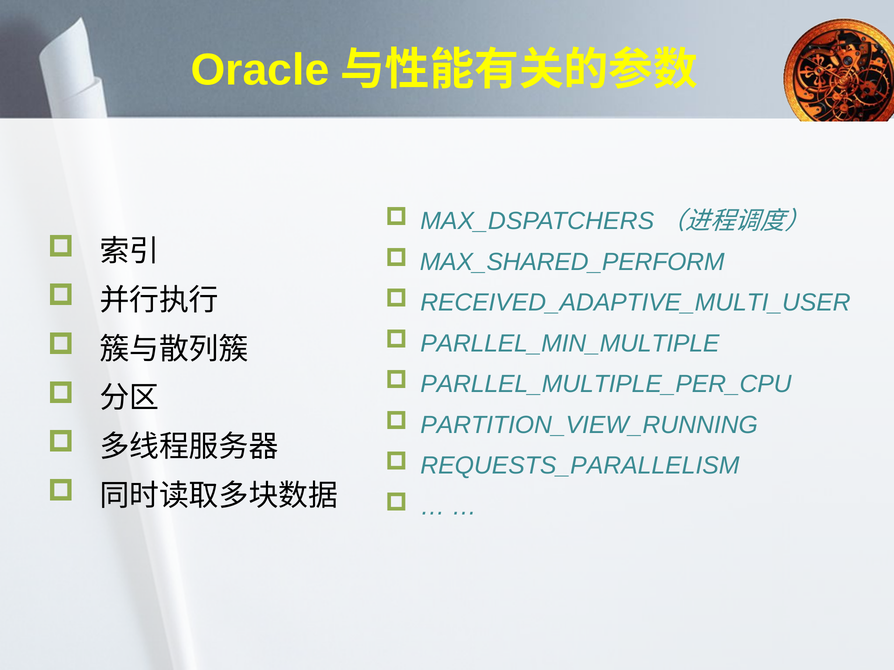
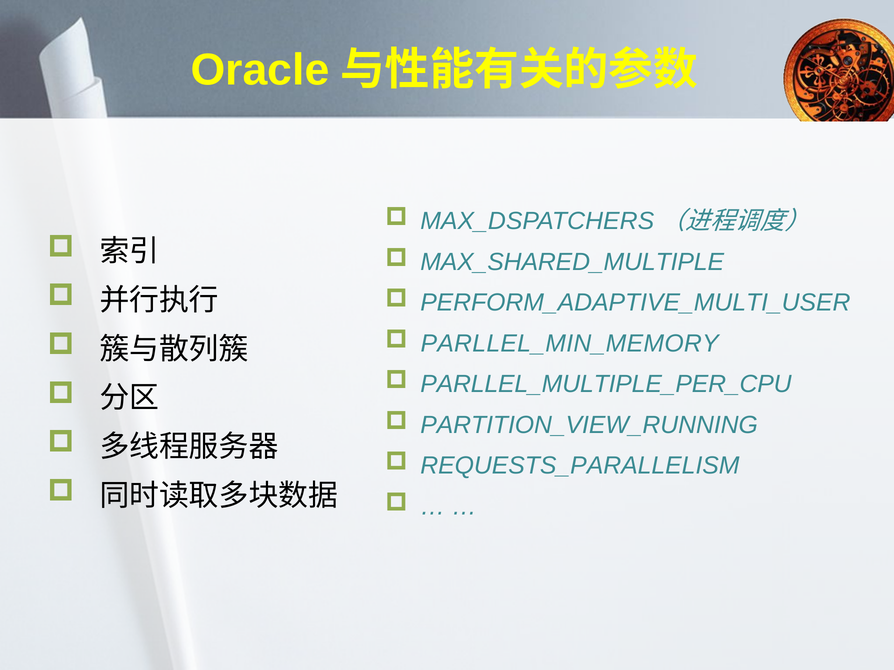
MAX_SHARED_PERFORM: MAX_SHARED_PERFORM -> MAX_SHARED_MULTIPLE
RECEIVED_ADAPTIVE_MULTI_USER: RECEIVED_ADAPTIVE_MULTI_USER -> PERFORM_ADAPTIVE_MULTI_USER
PARLLEL_MIN_MULTIPLE: PARLLEL_MIN_MULTIPLE -> PARLLEL_MIN_MEMORY
